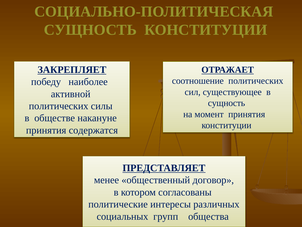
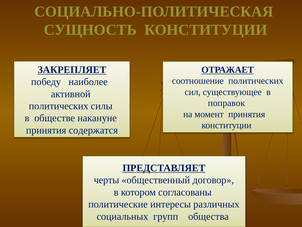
сущность at (227, 103): сущность -> поправок
менее: менее -> черты
